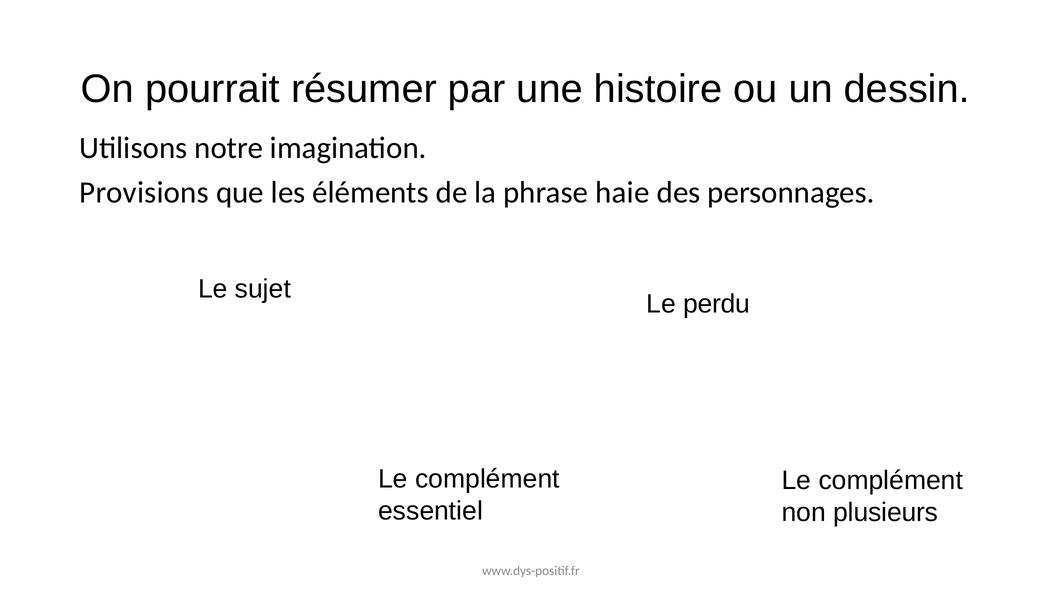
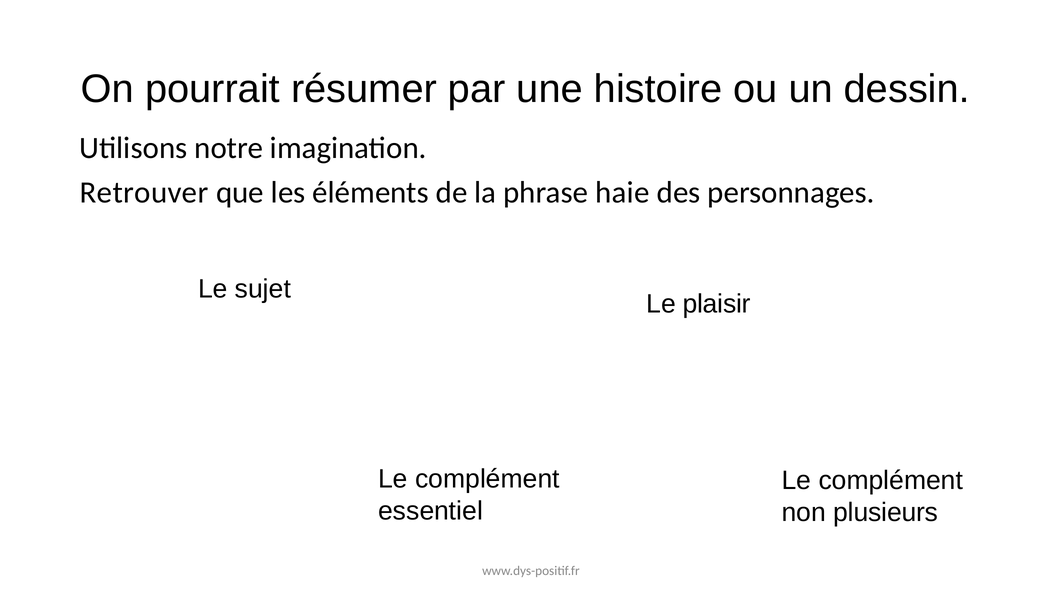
Provisions: Provisions -> Retrouver
perdu: perdu -> plaisir
